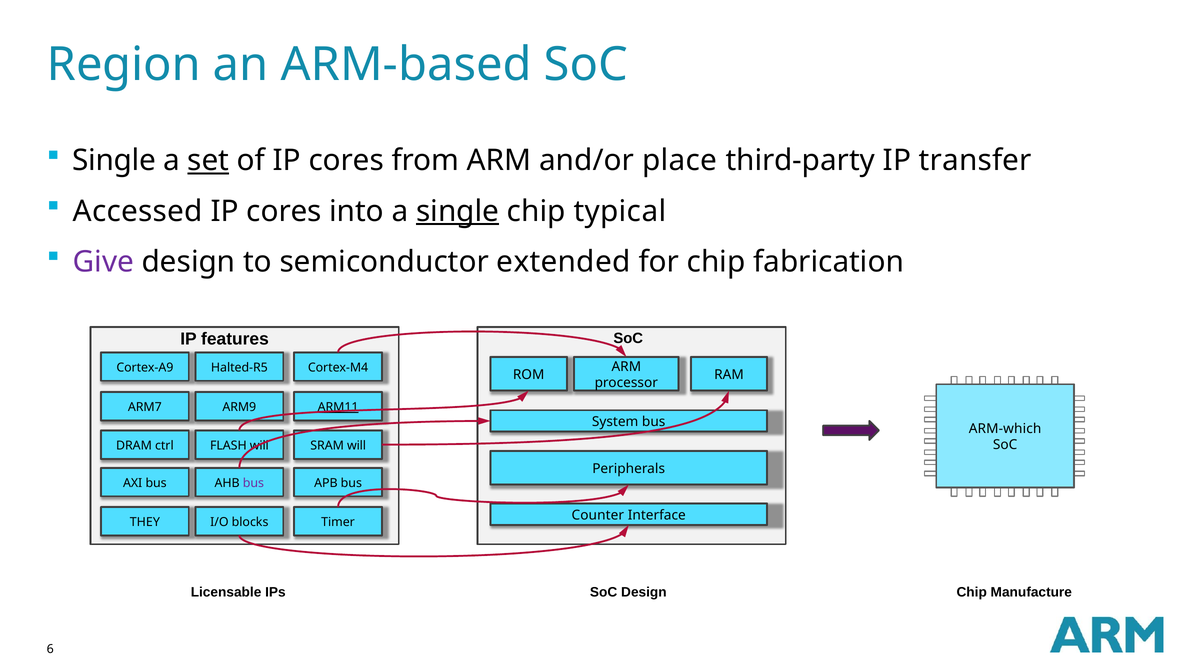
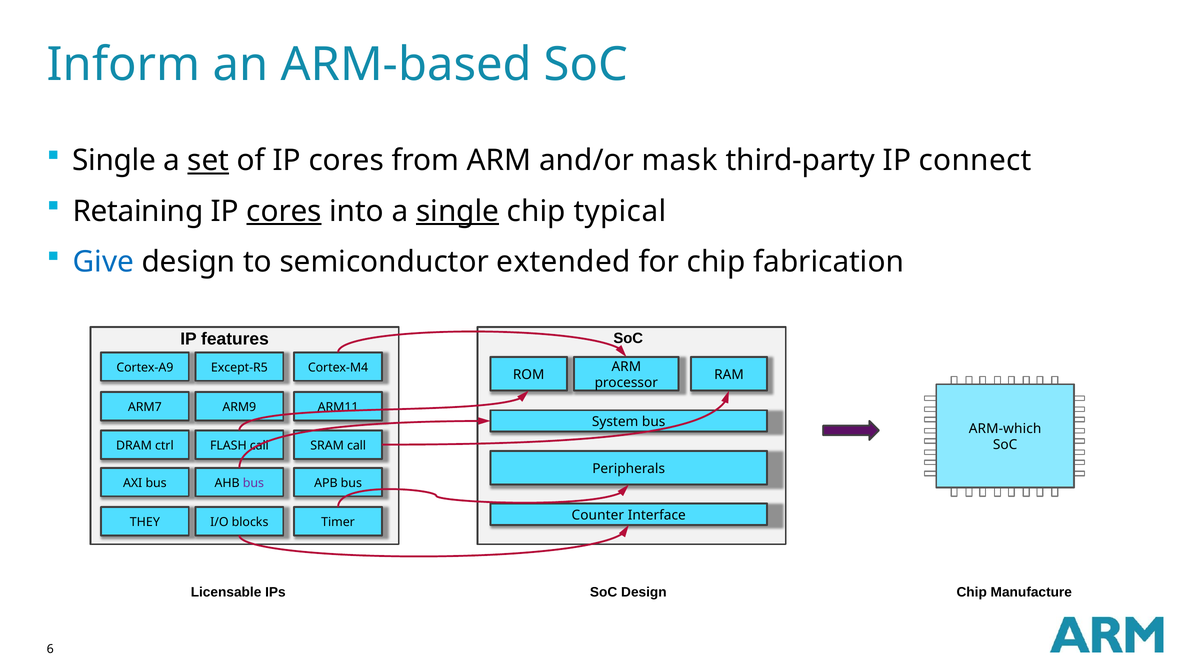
Region: Region -> Inform
place: place -> mask
transfer: transfer -> connect
Accessed: Accessed -> Retaining
cores at (284, 211) underline: none -> present
Give colour: purple -> blue
Halted-R5: Halted-R5 -> Except-R5
ARM11 underline: present -> none
FLASH will: will -> call
SRAM will: will -> call
